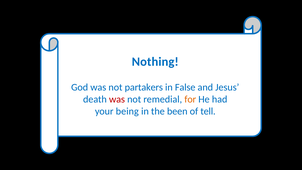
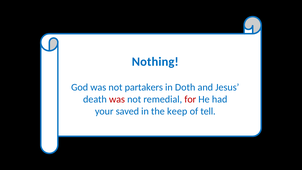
False: False -> Doth
for colour: orange -> red
being: being -> saved
been: been -> keep
